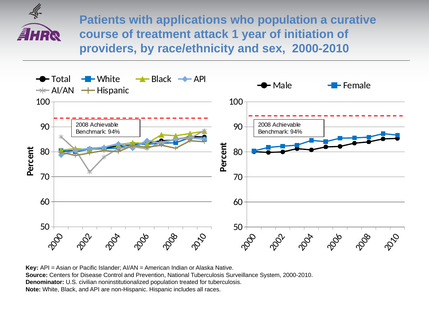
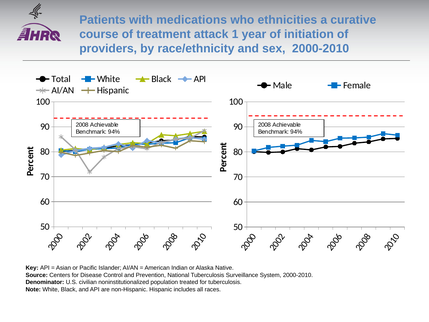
applications: applications -> medications
who population: population -> ethnicities
